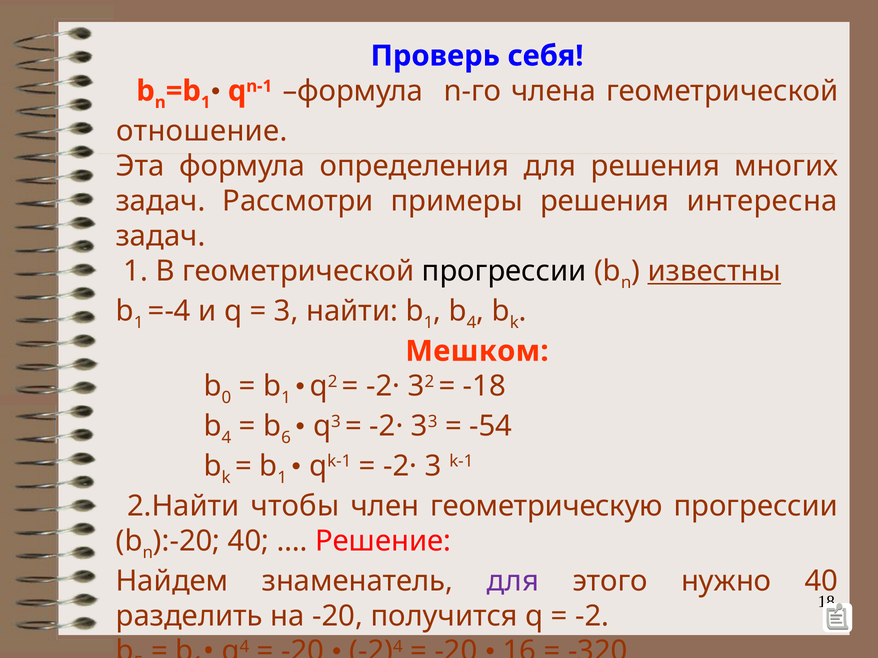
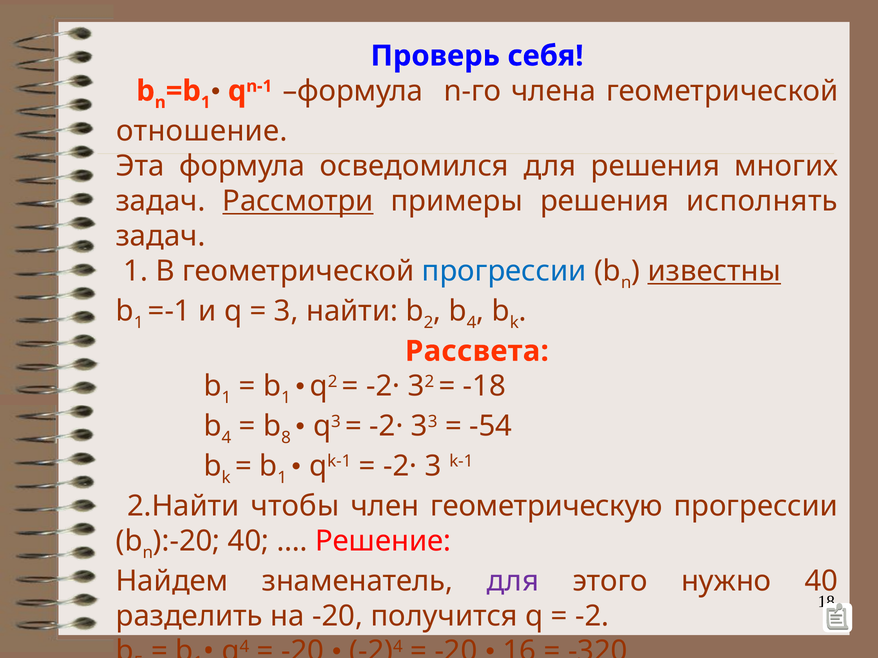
определения: определения -> осведомился
Рассмотри underline: none -> present
интересна: интересна -> исполнять
прогрессии at (504, 271) colour: black -> blue
=-4: =-4 -> =-1
1 at (429, 323): 1 -> 2
Мешком: Мешком -> Рассвета
0 at (226, 398): 0 -> 1
6: 6 -> 8
